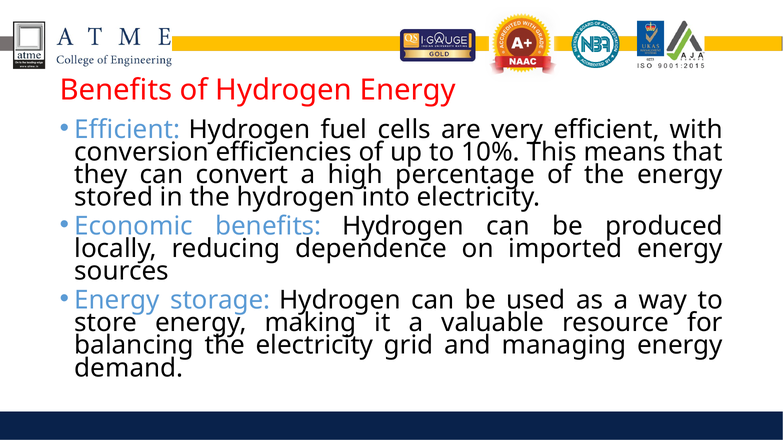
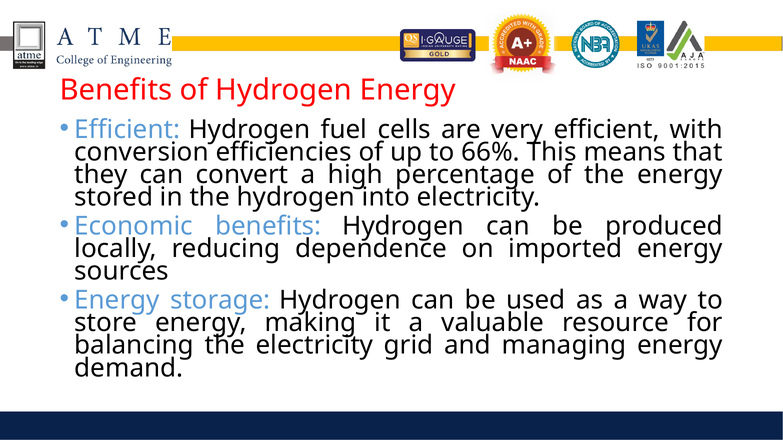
10%: 10% -> 66%
